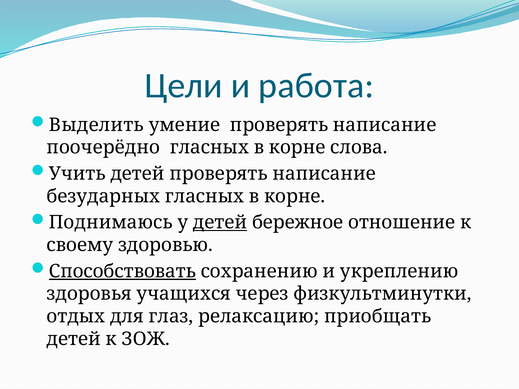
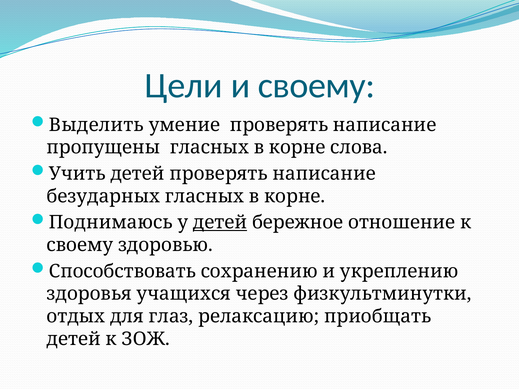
и работа: работа -> своему
поочерёдно: поочерёдно -> пропущены
Способствовать underline: present -> none
